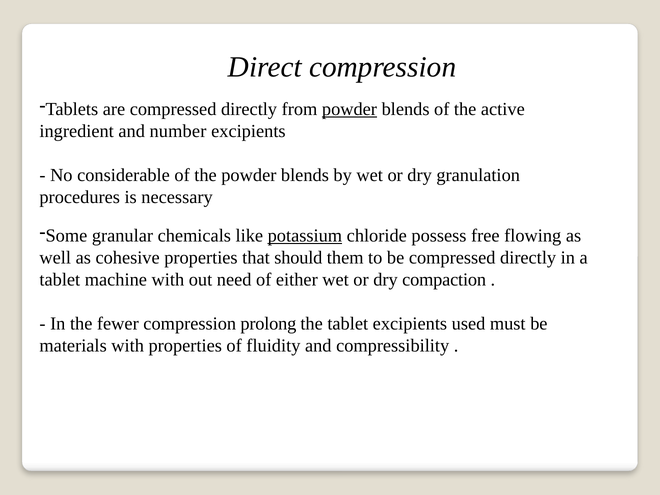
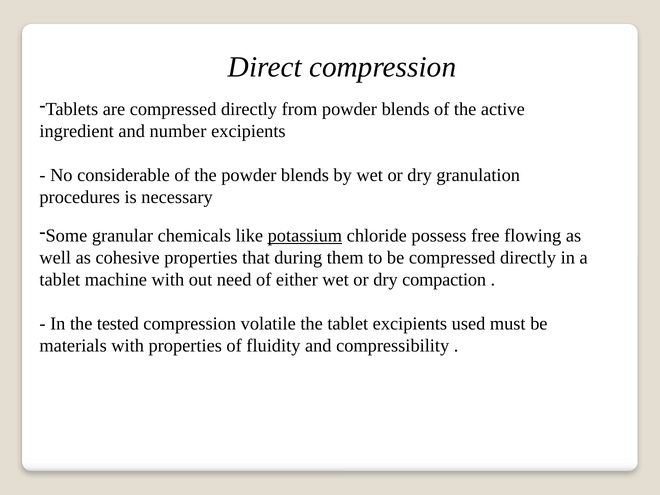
powder at (349, 109) underline: present -> none
should: should -> during
fewer: fewer -> tested
prolong: prolong -> volatile
